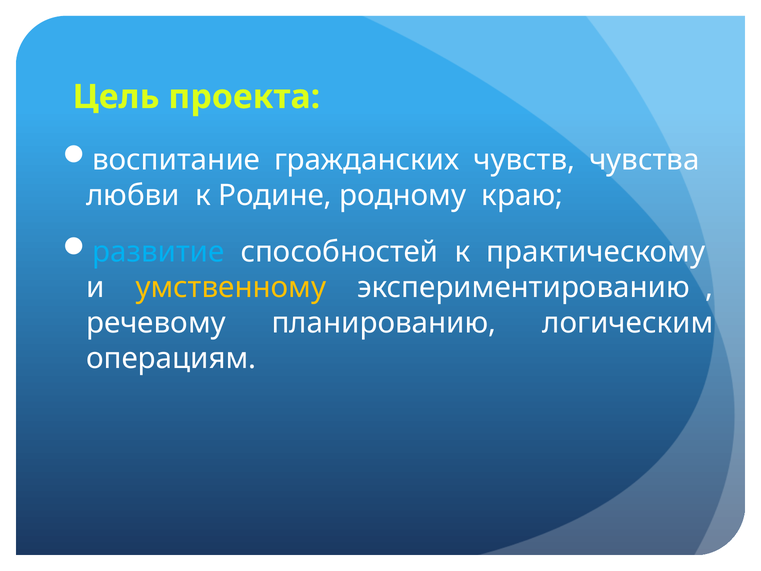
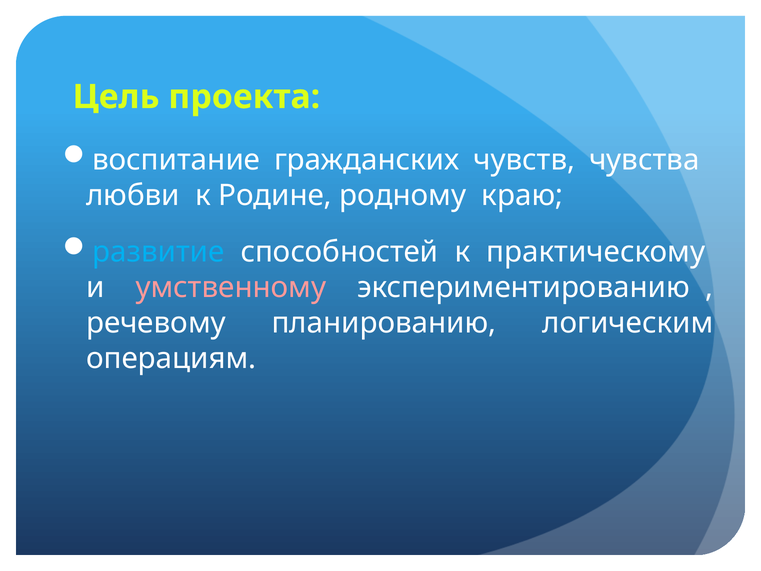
умственному colour: yellow -> pink
